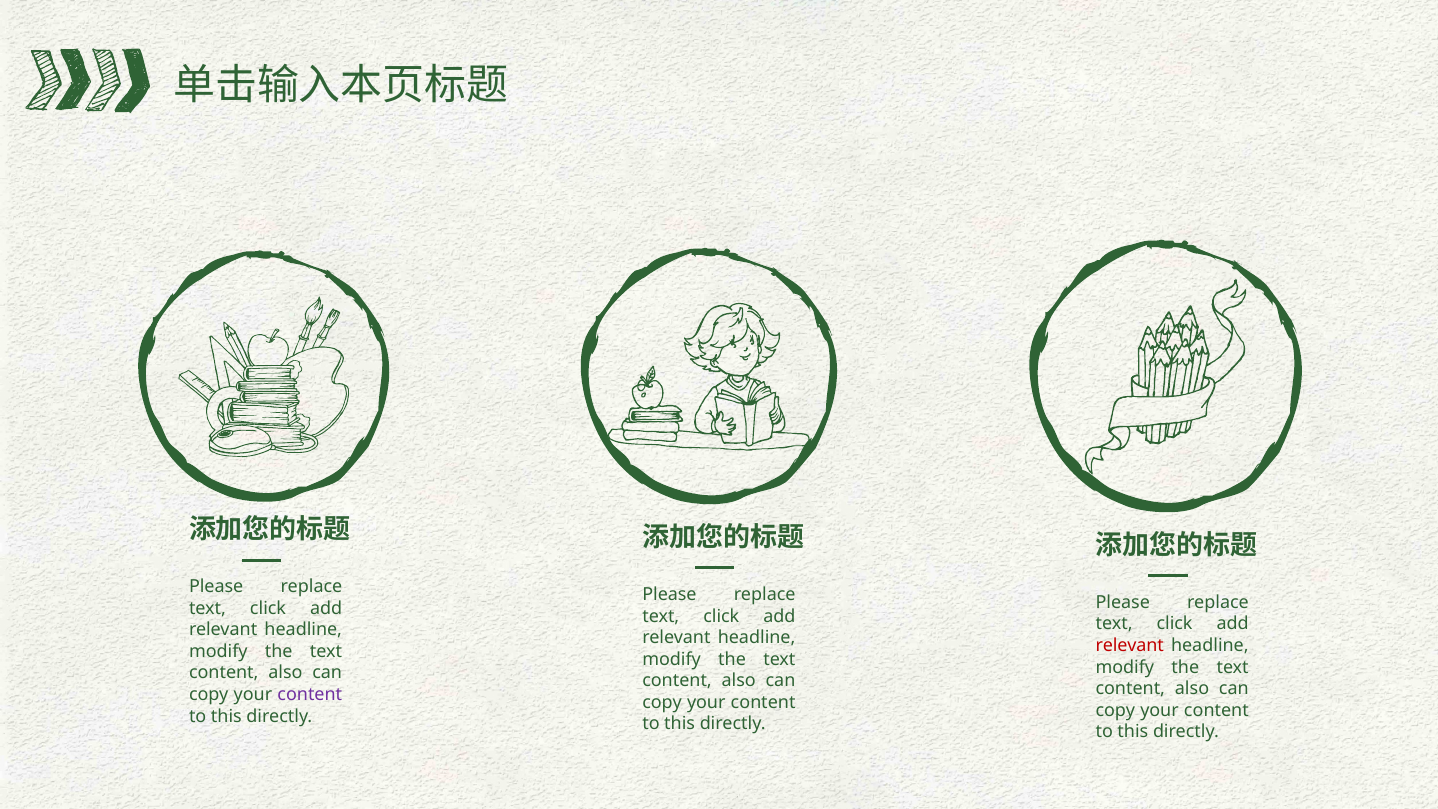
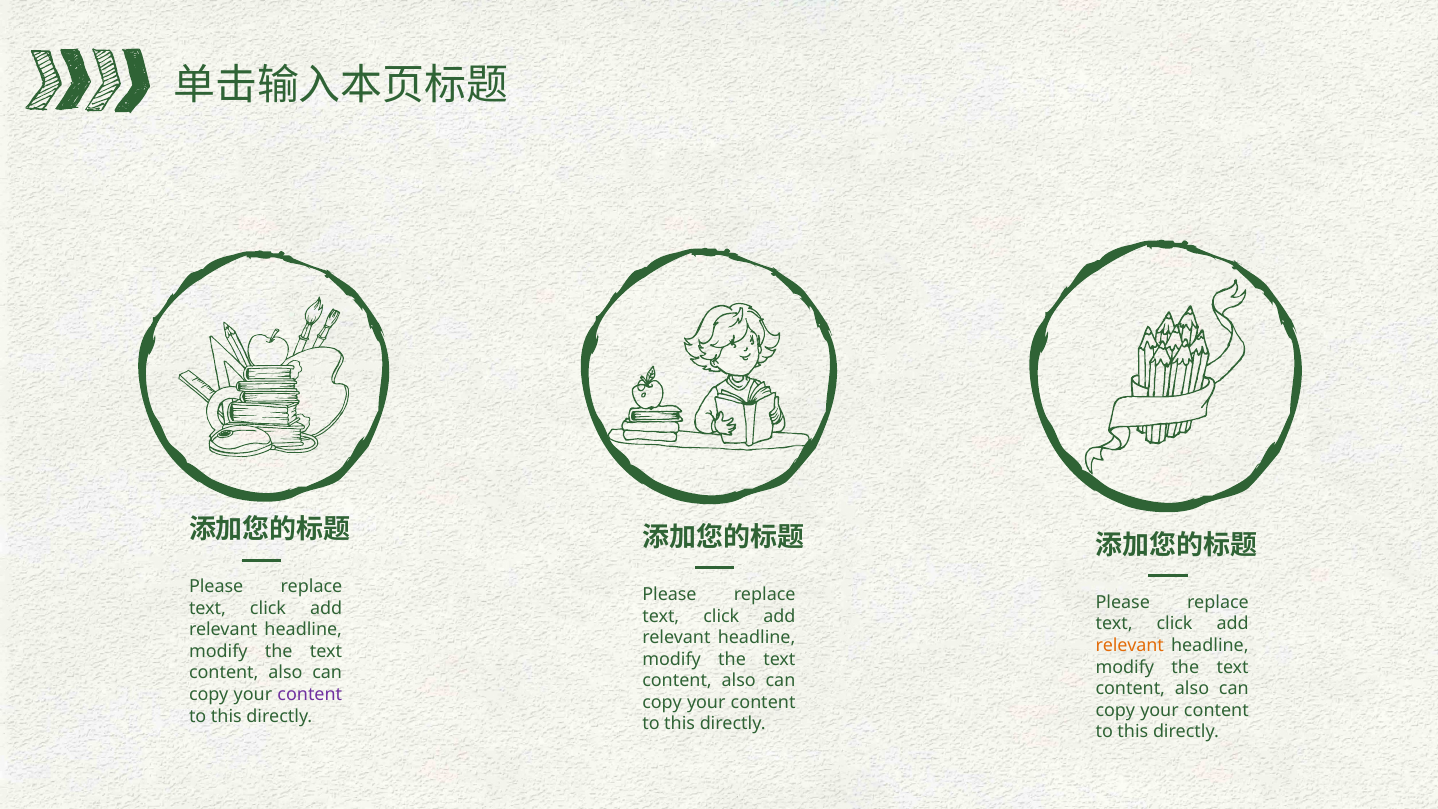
relevant at (1130, 645) colour: red -> orange
